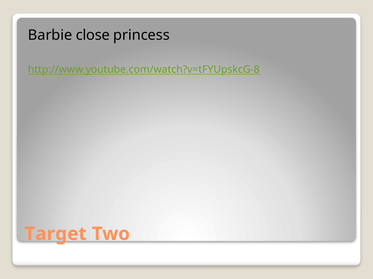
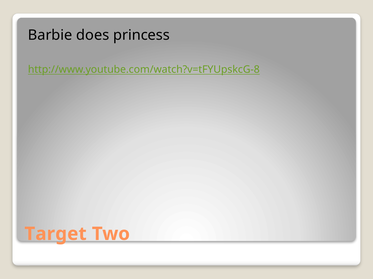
close: close -> does
